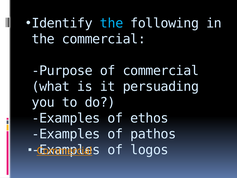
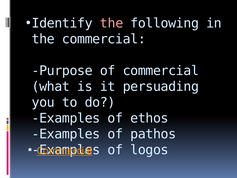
the at (112, 23) colour: light blue -> pink
